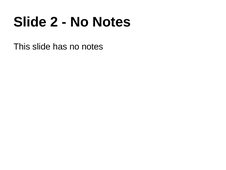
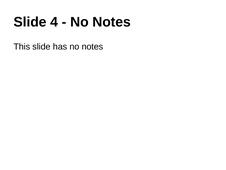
2: 2 -> 4
